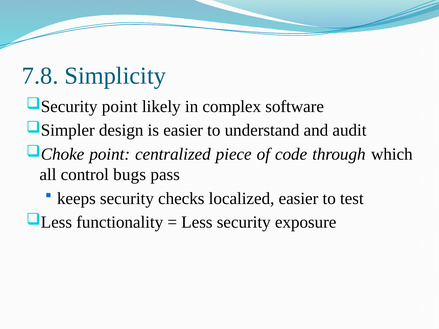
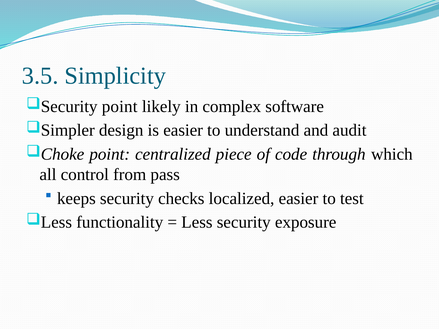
7.8: 7.8 -> 3.5
bugs: bugs -> from
